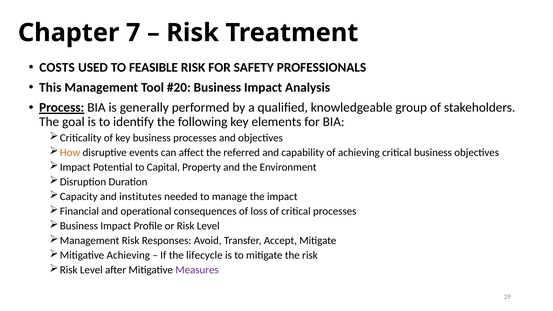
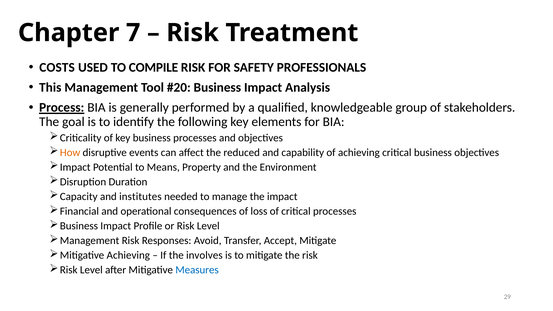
FEASIBLE: FEASIBLE -> COMPILE
referred: referred -> reduced
Capital: Capital -> Means
lifecycle: lifecycle -> involves
Measures colour: purple -> blue
